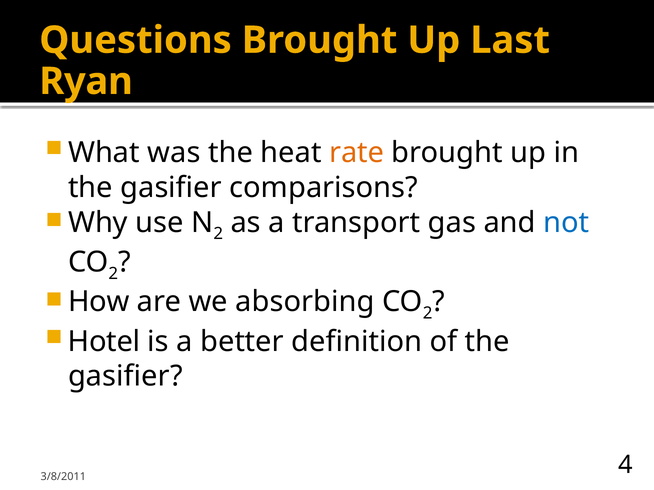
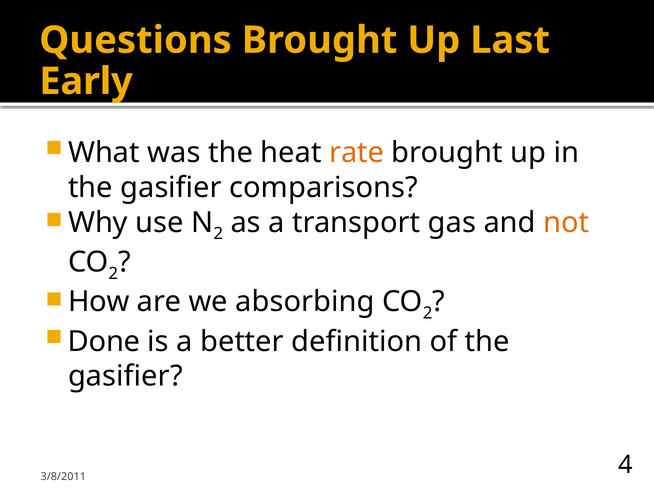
Ryan: Ryan -> Early
not colour: blue -> orange
Hotel: Hotel -> Done
